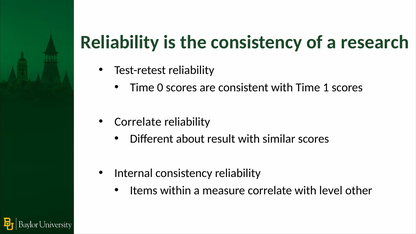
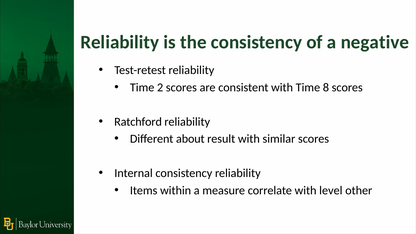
research: research -> negative
0: 0 -> 2
1: 1 -> 8
Correlate at (138, 122): Correlate -> Ratchford
